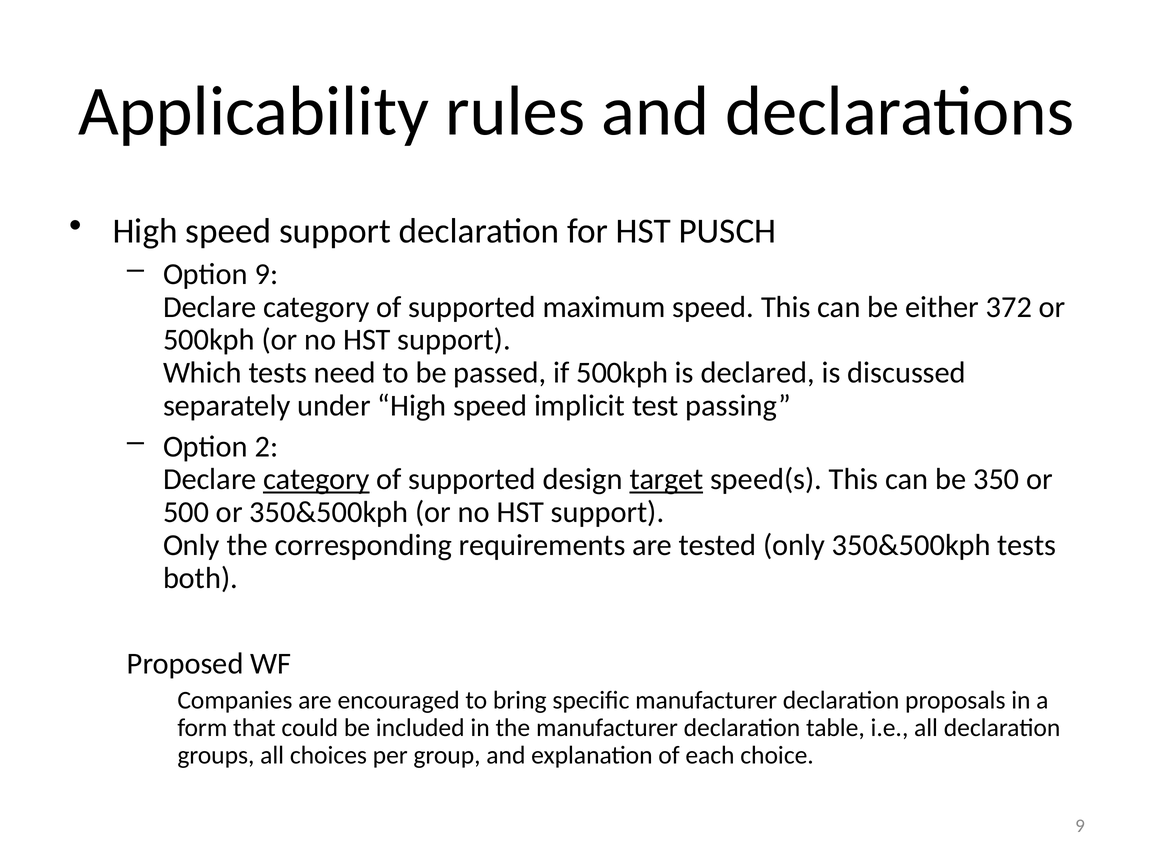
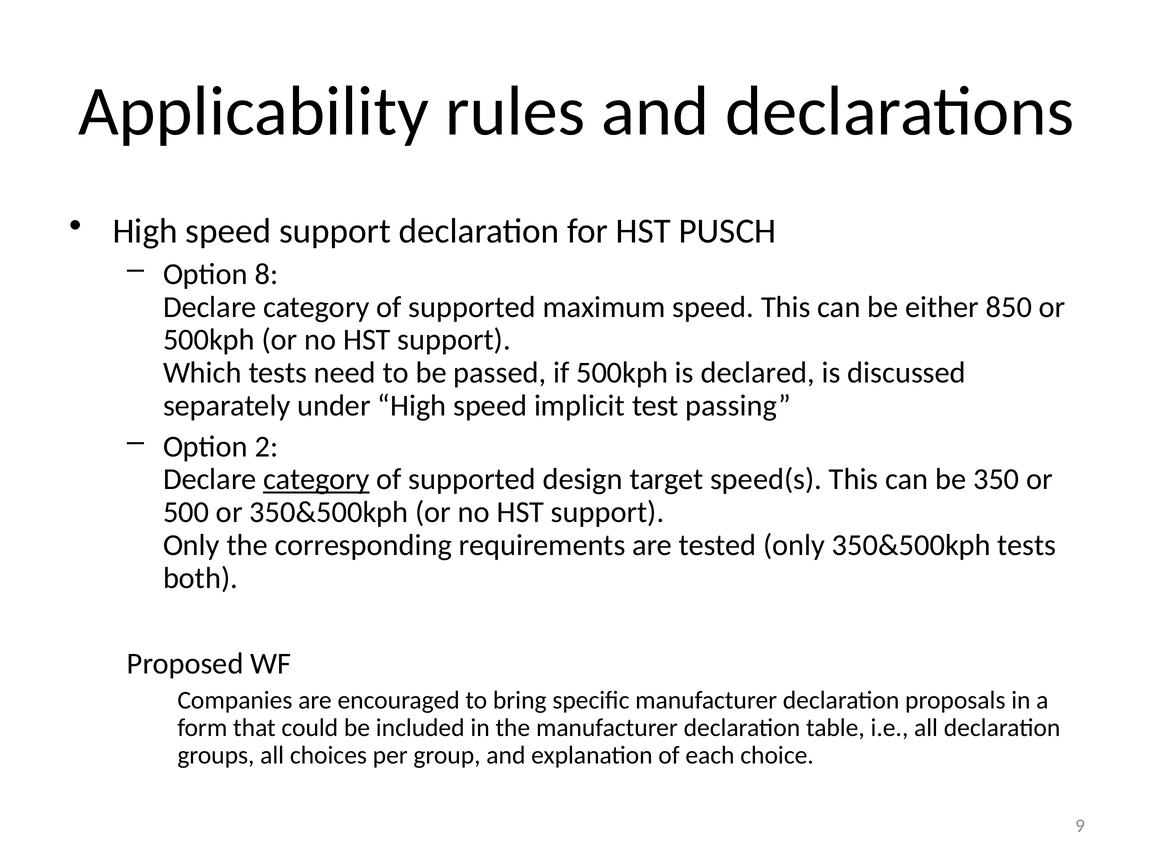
Option 9: 9 -> 8
372: 372 -> 850
target underline: present -> none
